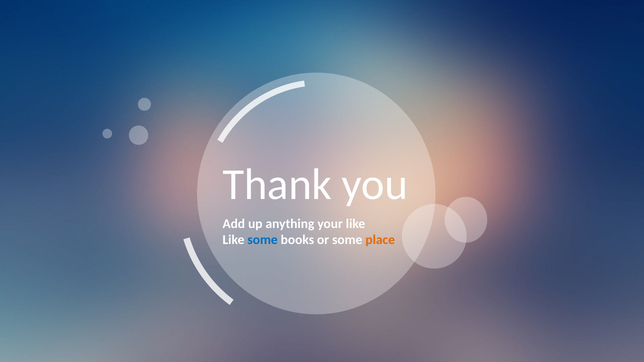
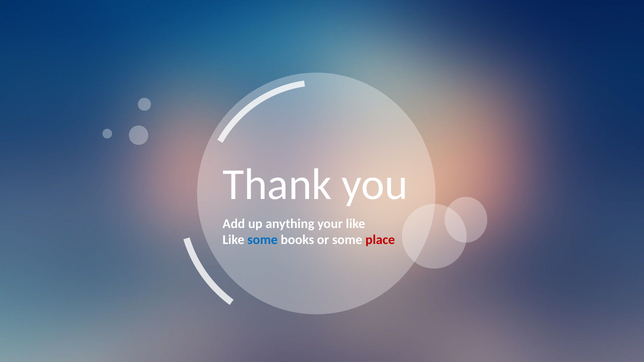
place colour: orange -> red
